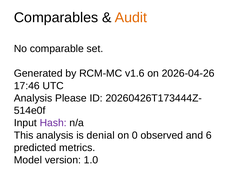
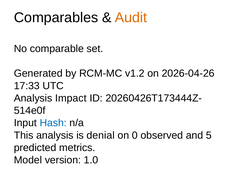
v1.6: v1.6 -> v1.2
17:46: 17:46 -> 17:33
Please: Please -> Impact
Hash colour: purple -> blue
6: 6 -> 5
